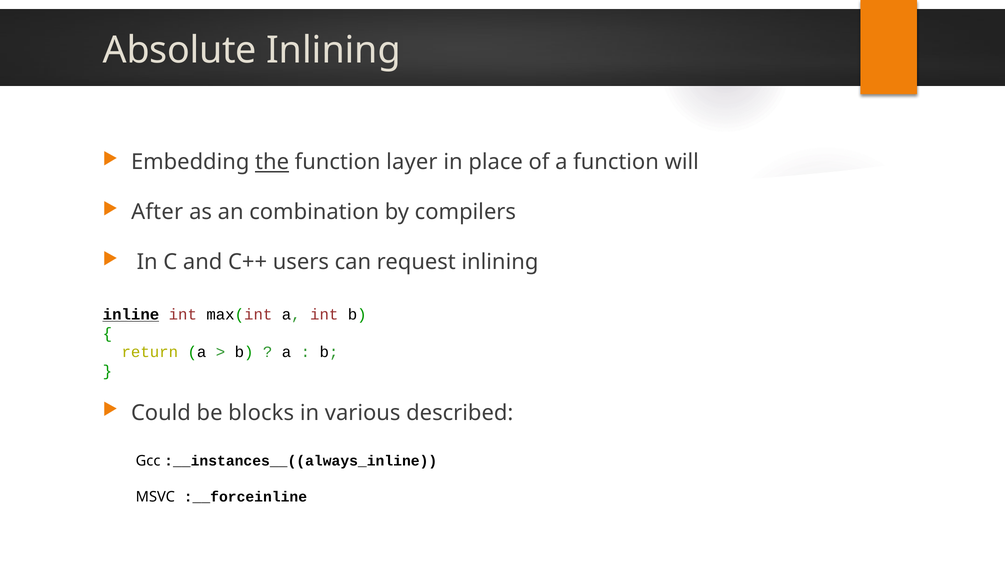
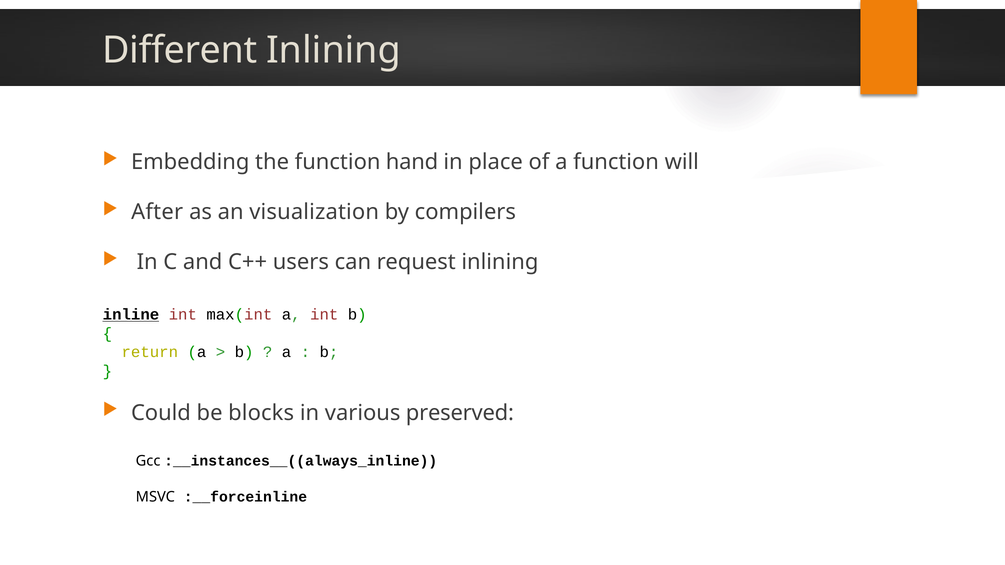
Absolute: Absolute -> Different
the underline: present -> none
layer: layer -> hand
combination: combination -> visualization
described: described -> preserved
